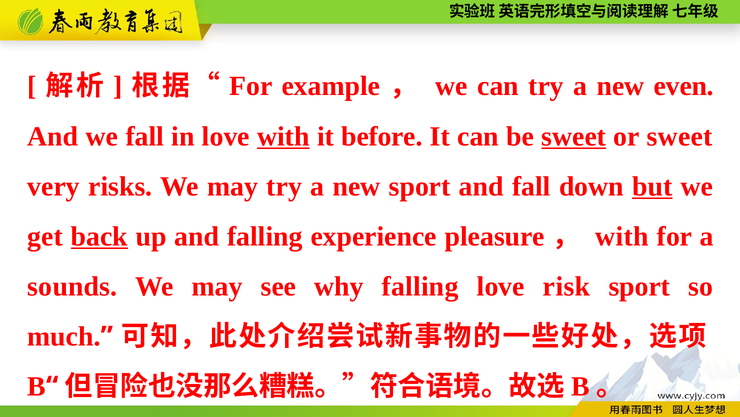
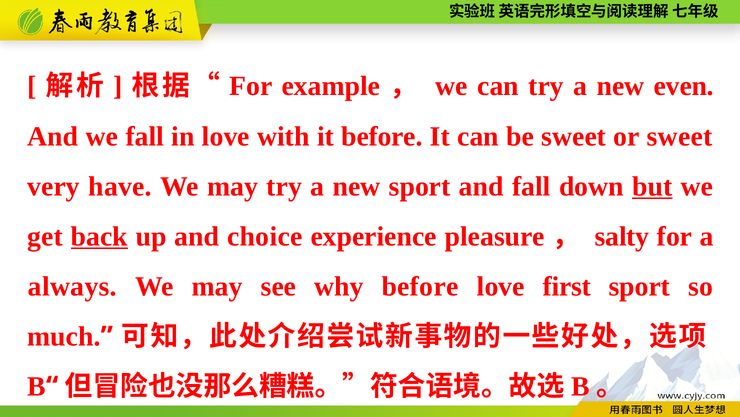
with at (283, 136) underline: present -> none
sweet at (574, 136) underline: present -> none
risks: risks -> have
and falling: falling -> choice
with at (622, 236): with -> salty
sounds: sounds -> always
why falling: falling -> before
risk: risk -> first
